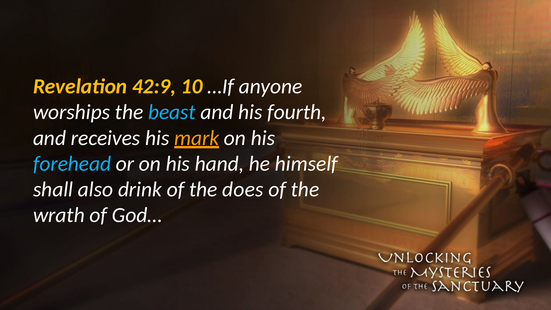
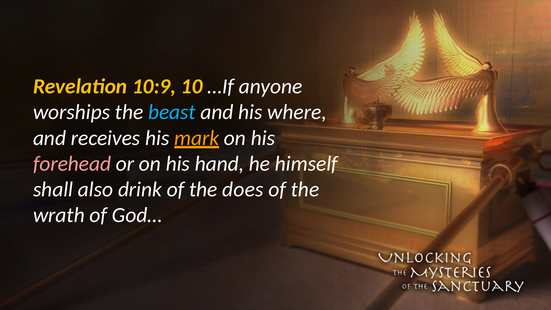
42:9: 42:9 -> 10:9
fourth: fourth -> where
forehead colour: light blue -> pink
